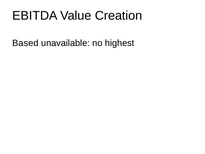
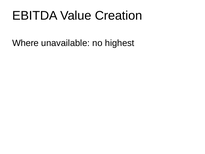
Based: Based -> Where
